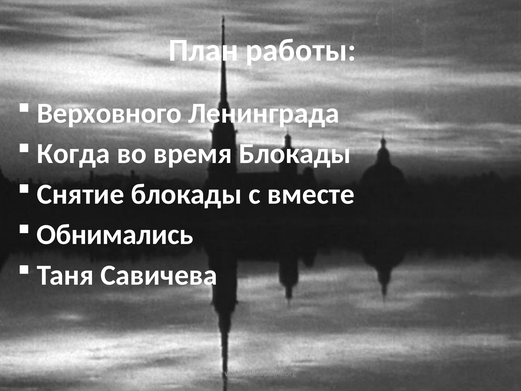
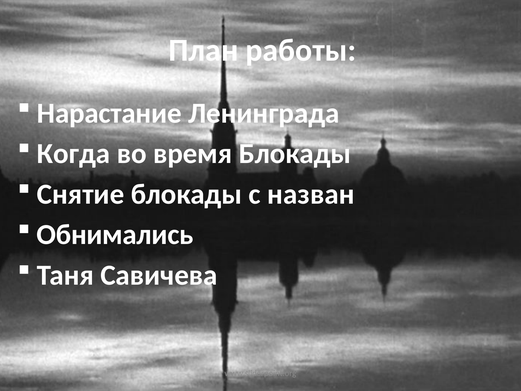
Верховного: Верховного -> Нарастание
вместе: вместе -> назван
